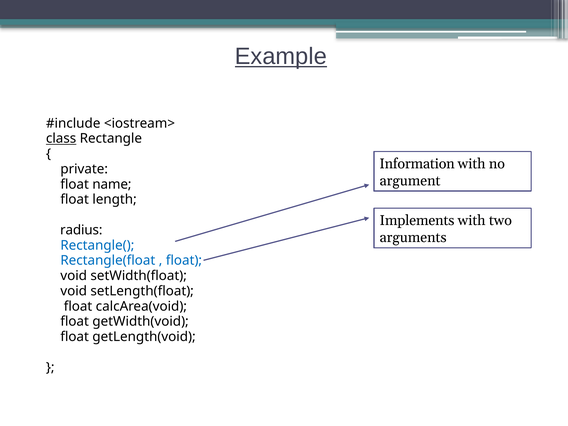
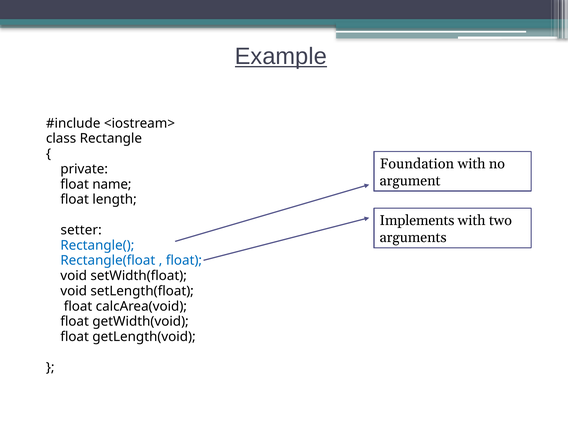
class underline: present -> none
Information: Information -> Foundation
radius: radius -> setter
